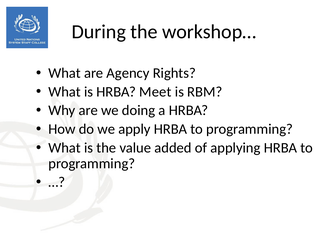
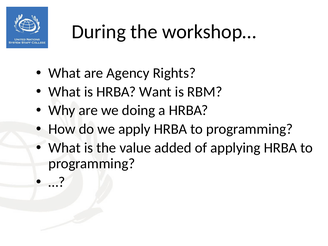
Meet: Meet -> Want
